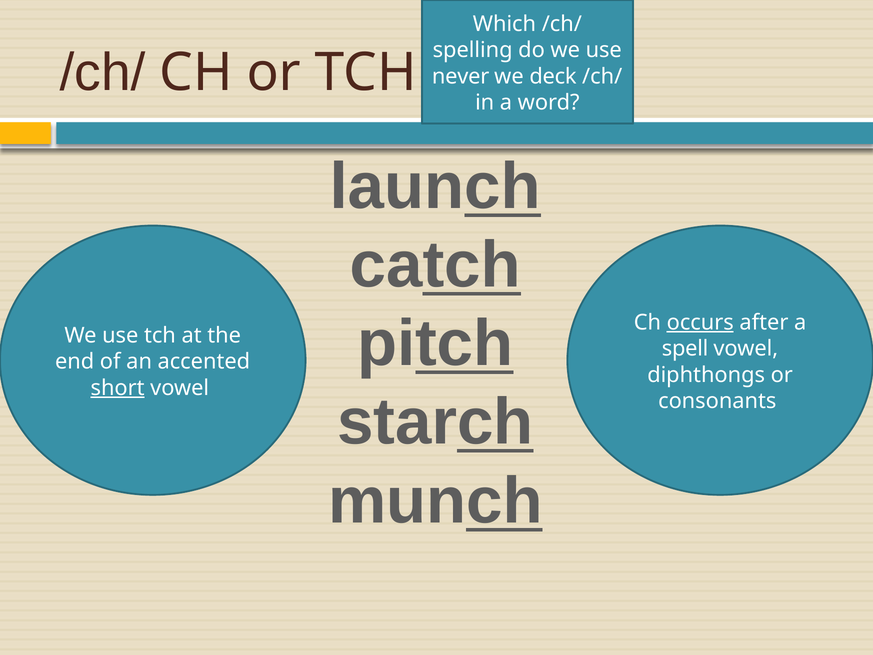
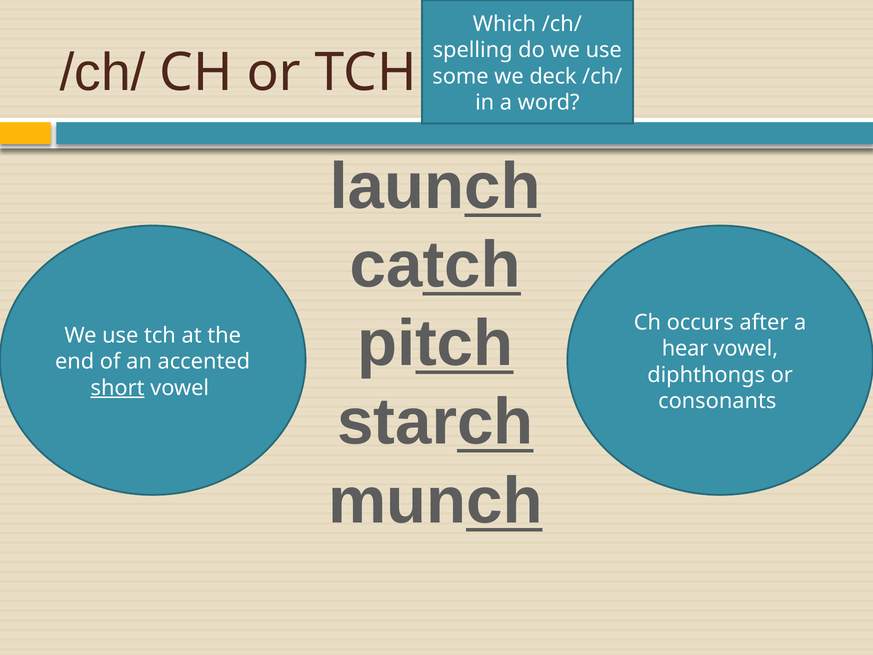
never: never -> some
occurs underline: present -> none
spell: spell -> hear
